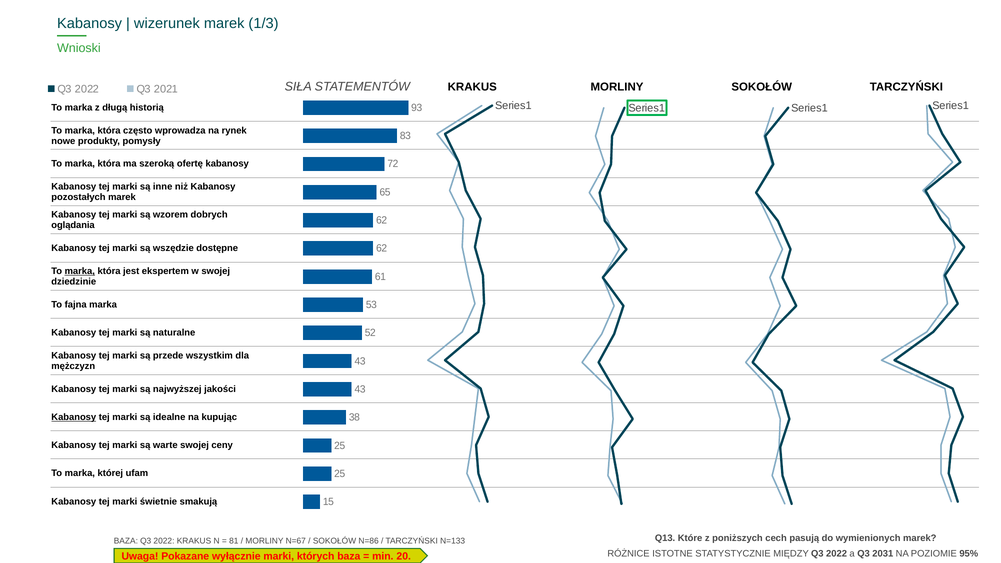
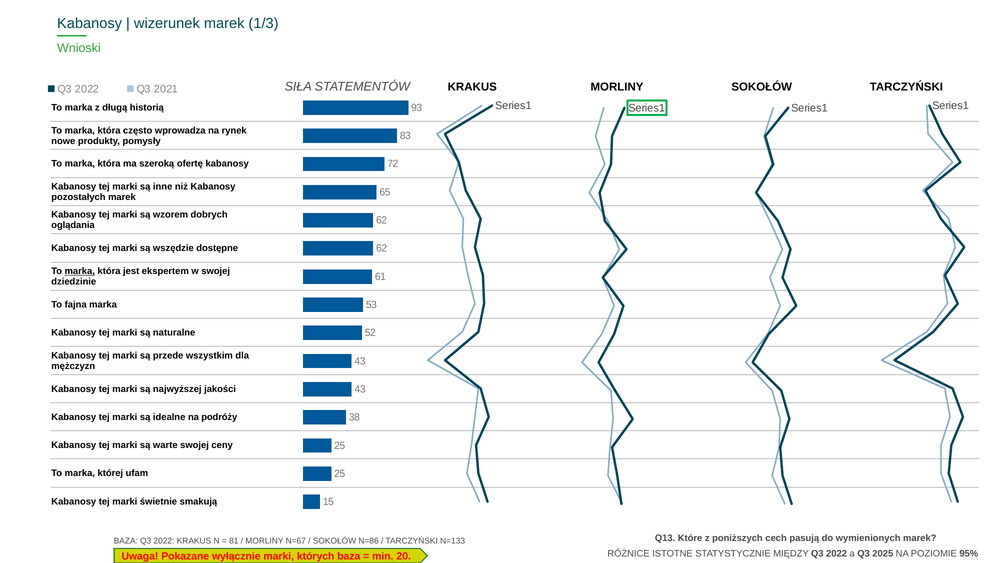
Kabanosy at (74, 417) underline: present -> none
kupując: kupując -> podróży
2031: 2031 -> 2025
